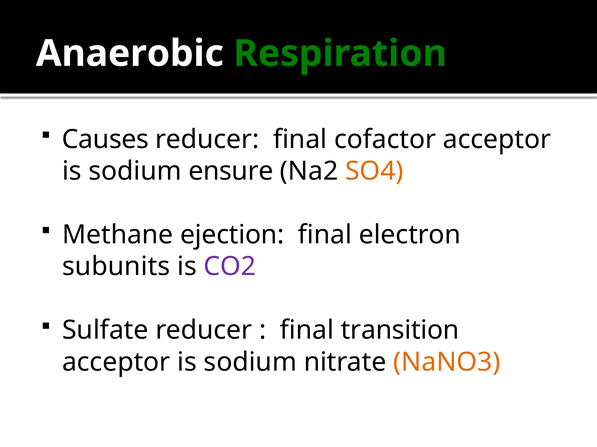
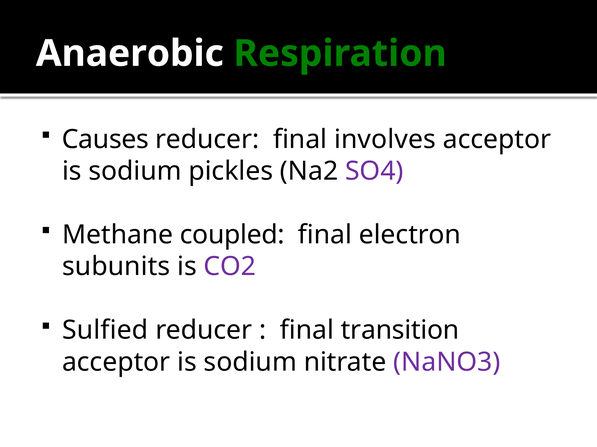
cofactor: cofactor -> involves
ensure: ensure -> pickles
SO4 colour: orange -> purple
ejection: ejection -> coupled
Sulfate: Sulfate -> Sulfied
NaNO3 colour: orange -> purple
